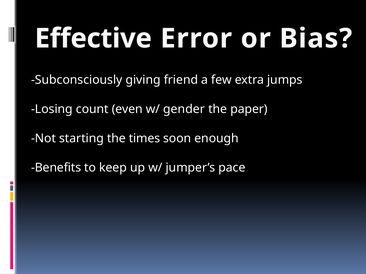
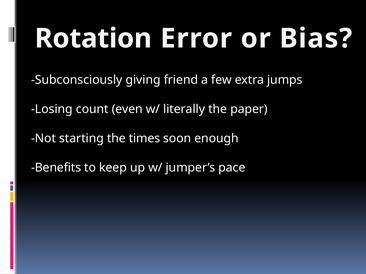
Effective: Effective -> Rotation
gender: gender -> literally
